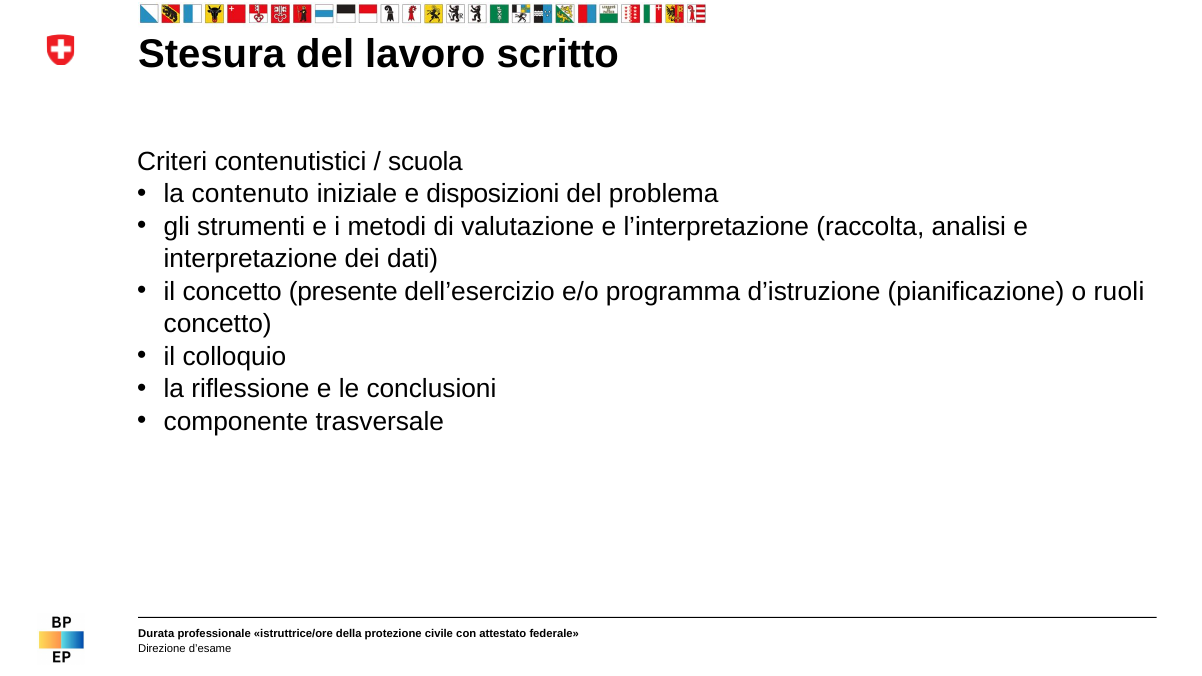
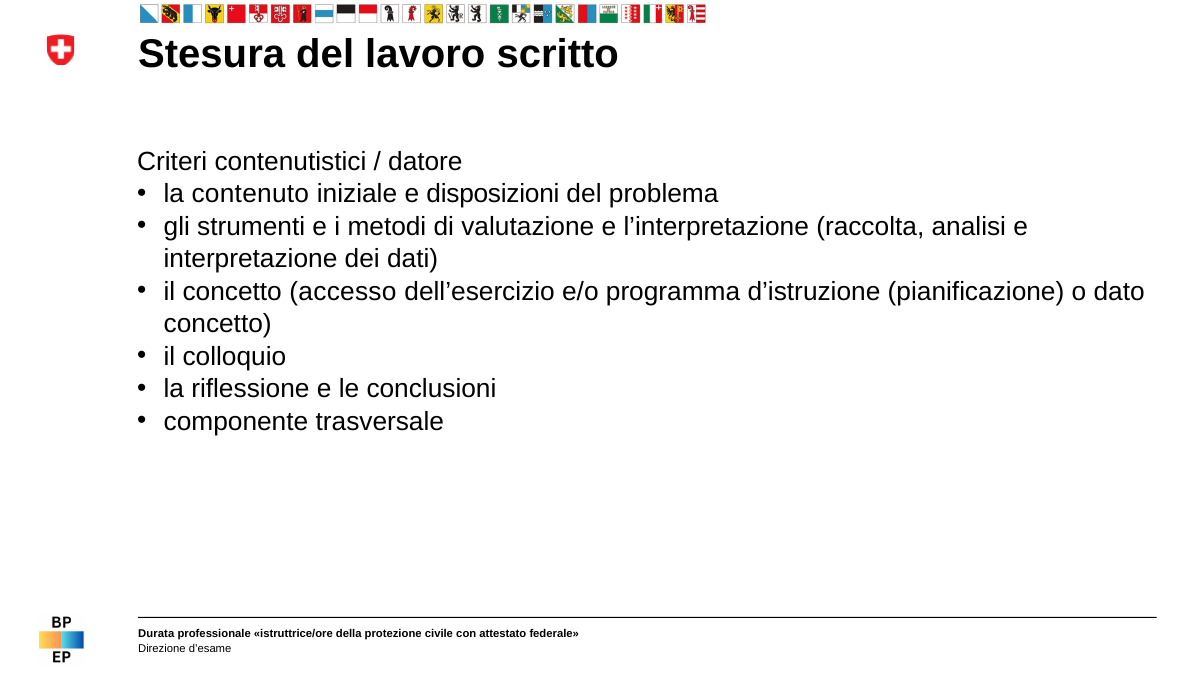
scuola: scuola -> datore
presente: presente -> accesso
ruoli: ruoli -> dato
